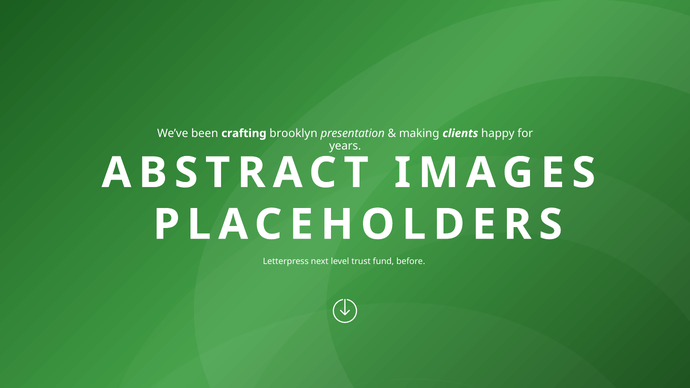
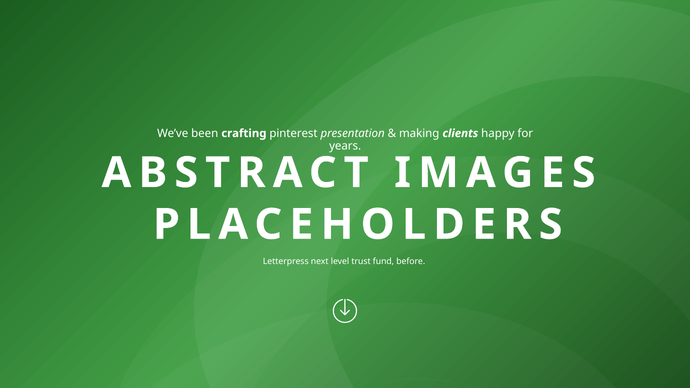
brooklyn: brooklyn -> pinterest
